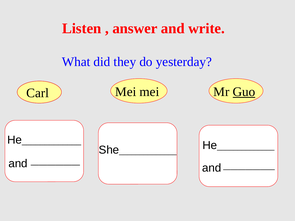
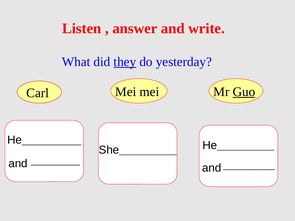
they underline: none -> present
